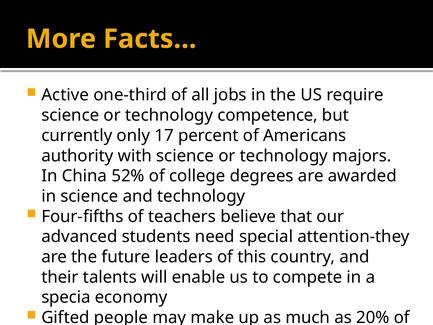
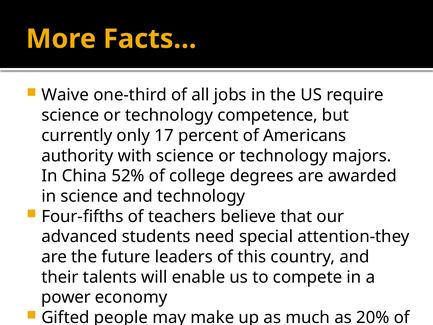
Active: Active -> Waive
specia: specia -> power
